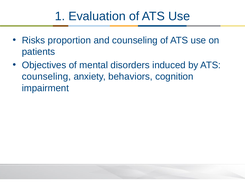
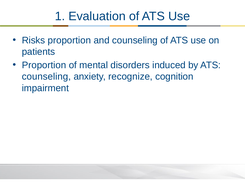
Objectives at (44, 65): Objectives -> Proportion
behaviors: behaviors -> recognize
